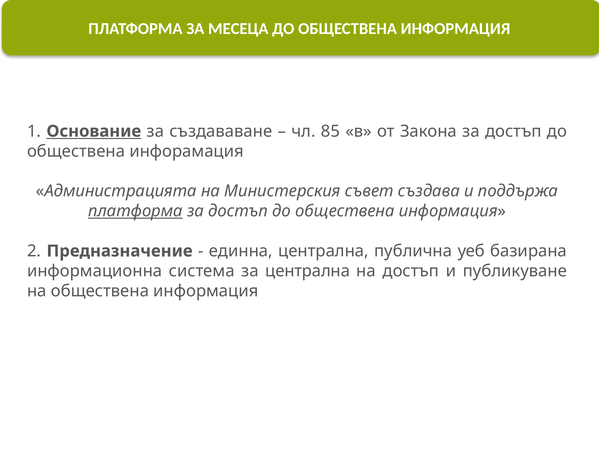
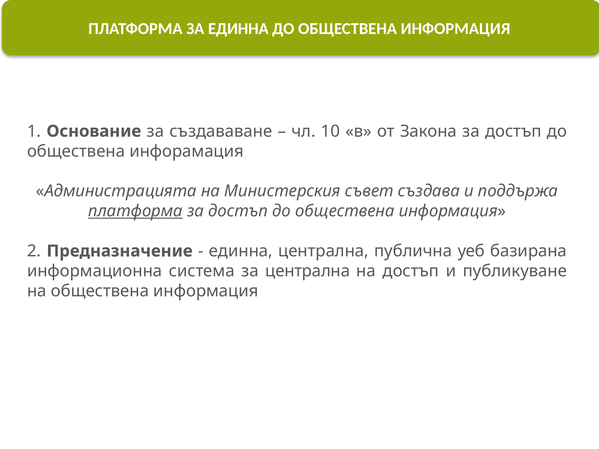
ЗА МЕСЕЦА: МЕСЕЦА -> ЕДИННА
Основание underline: present -> none
85: 85 -> 10
